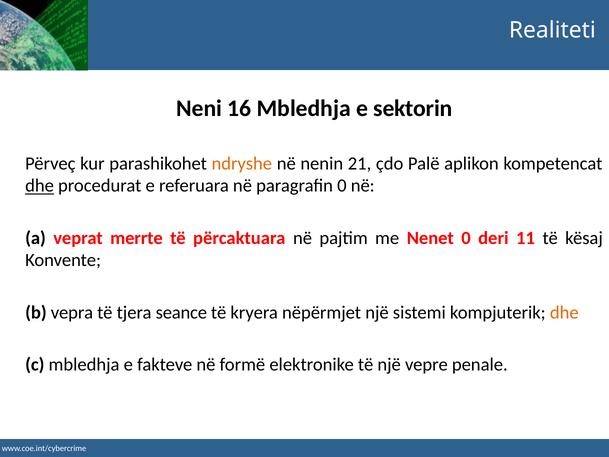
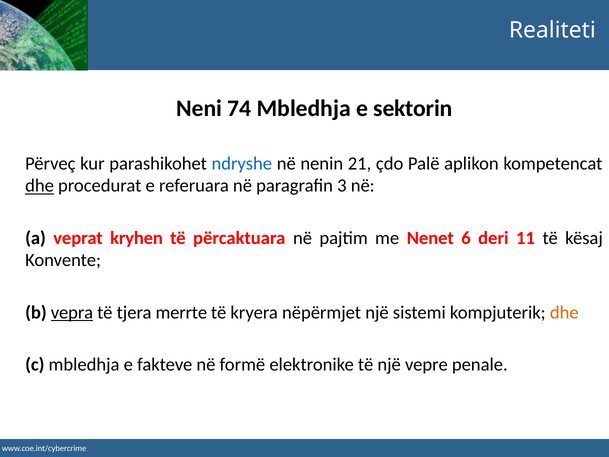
16: 16 -> 74
ndryshe colour: orange -> blue
paragrafin 0: 0 -> 3
merrte: merrte -> kryhen
Nenet 0: 0 -> 6
vepra underline: none -> present
seance: seance -> merrte
